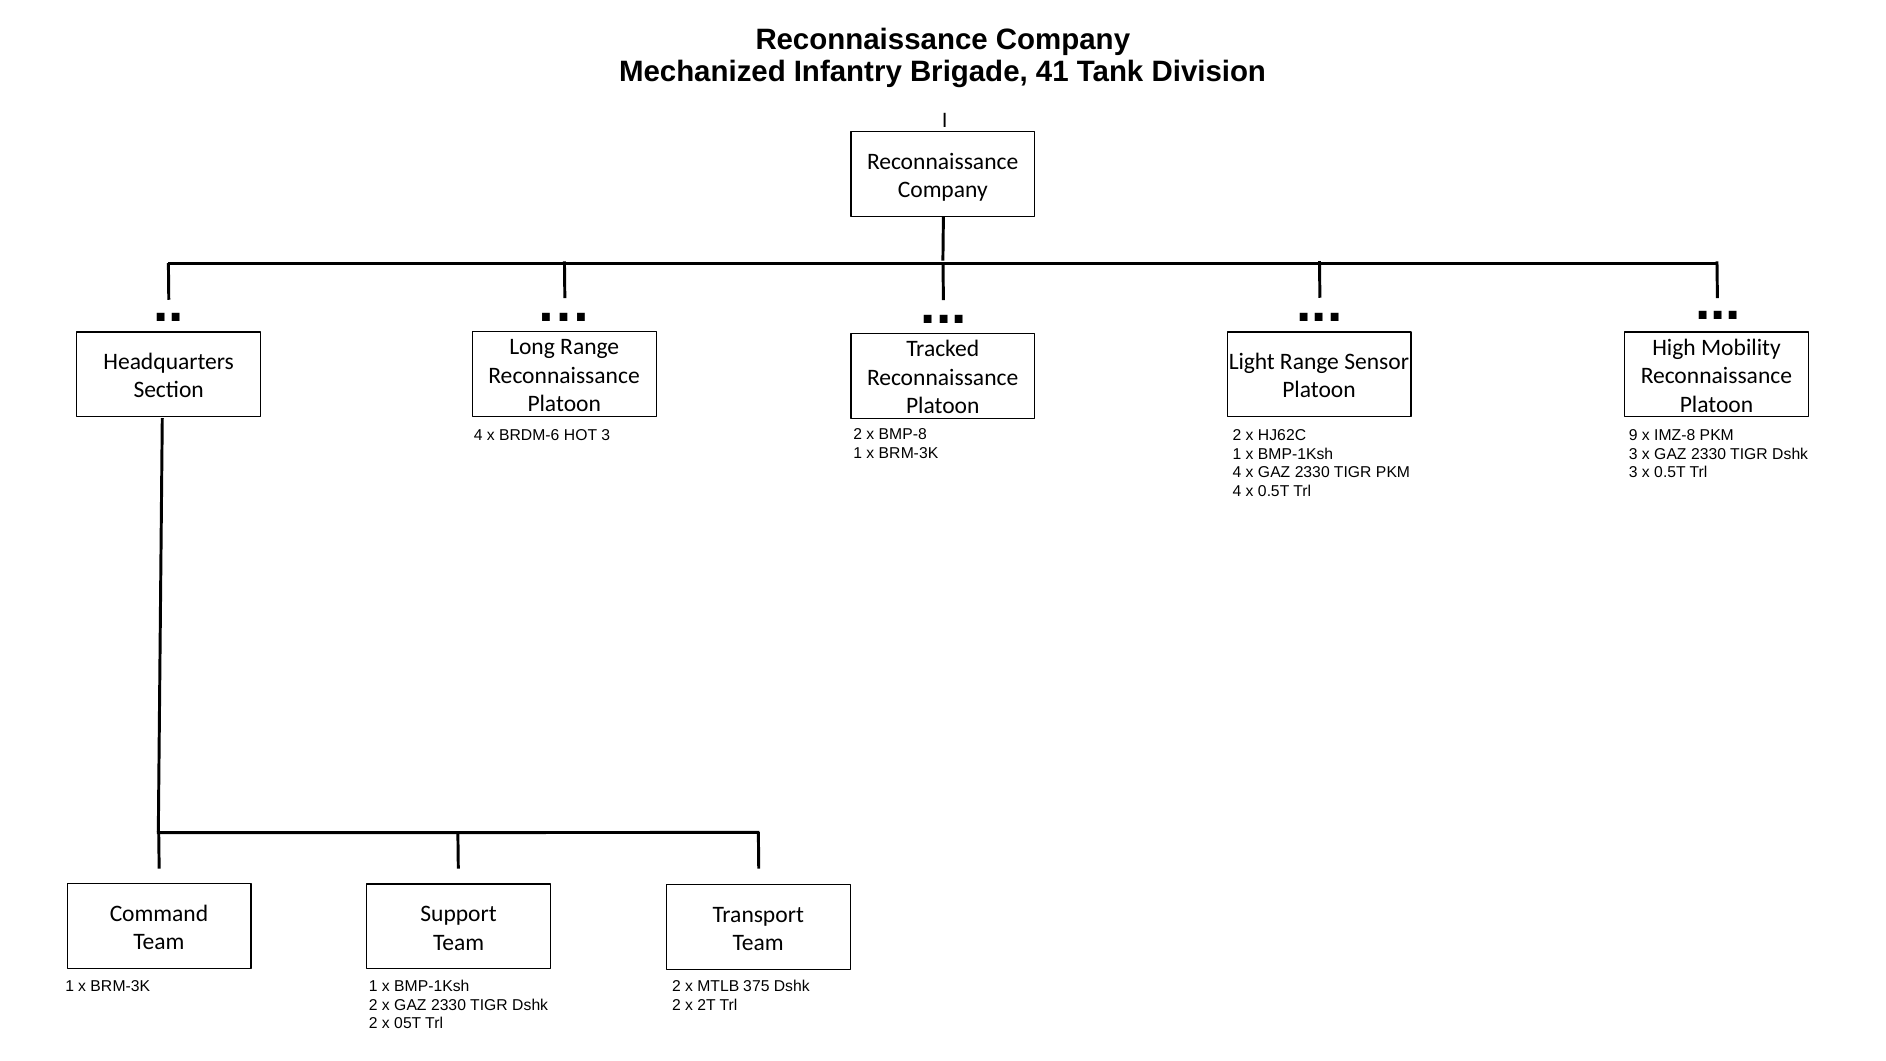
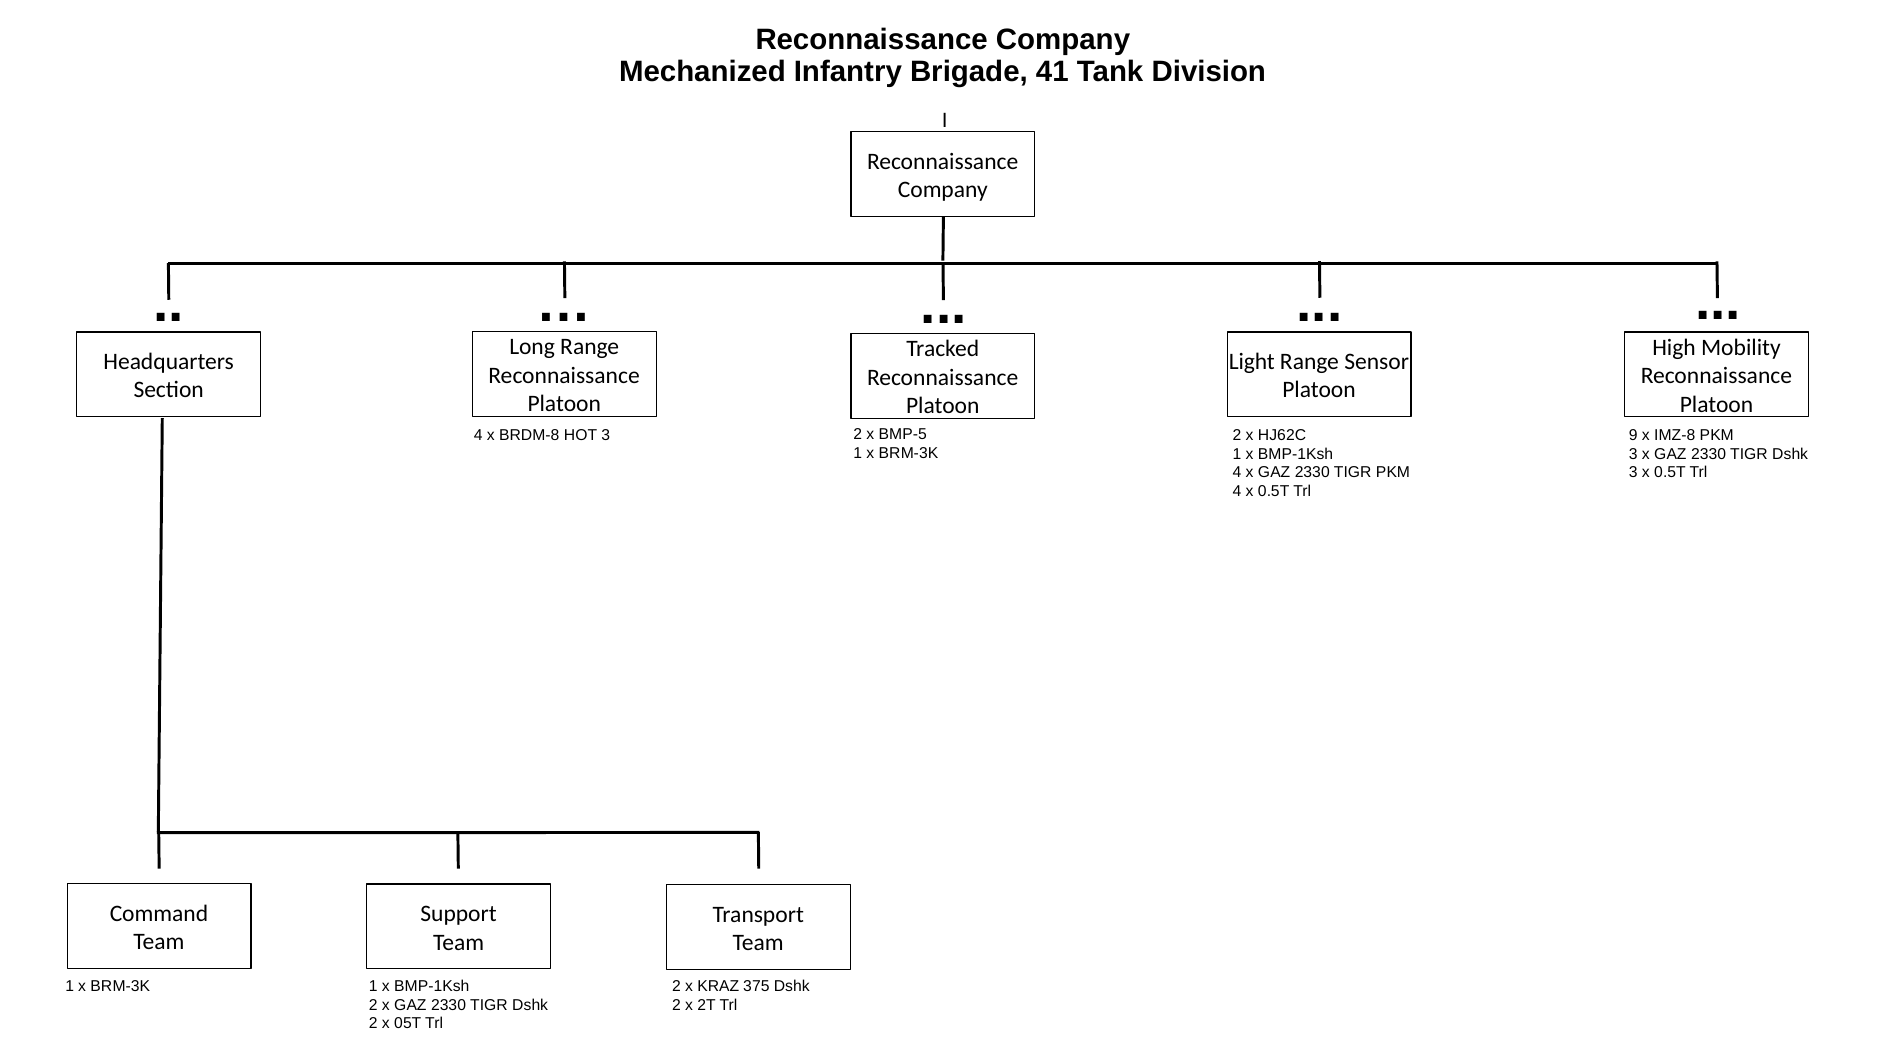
BRDM-6: BRDM-6 -> BRDM-8
BMP-8: BMP-8 -> BMP-5
MTLB: MTLB -> KRAZ
